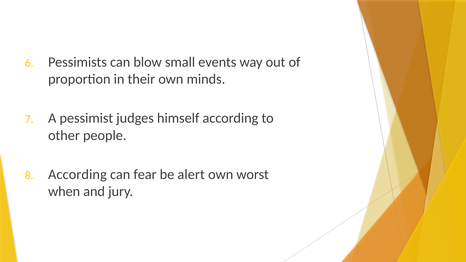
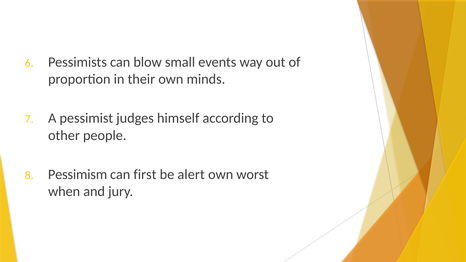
According at (77, 174): According -> Pessimism
fear: fear -> first
